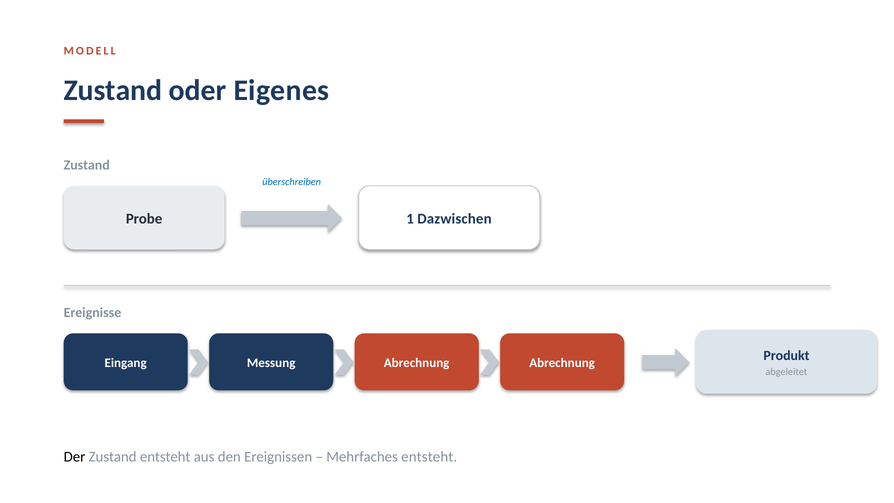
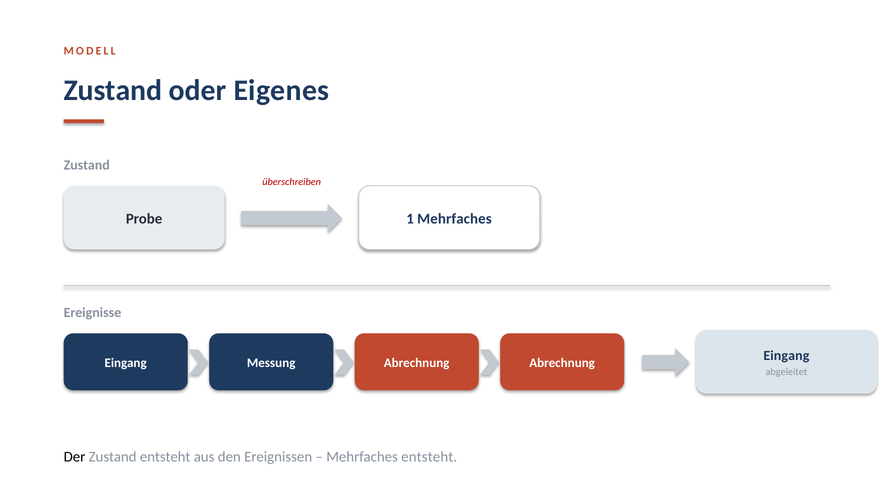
überschreiben colour: blue -> red
1 Dazwischen: Dazwischen -> Mehrfaches
Abrechnung Produkt: Produkt -> Eingang
